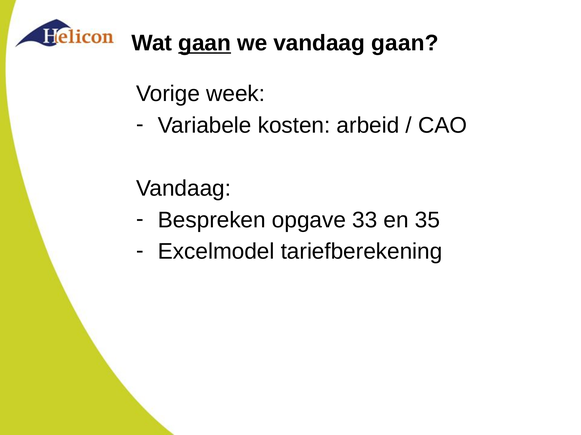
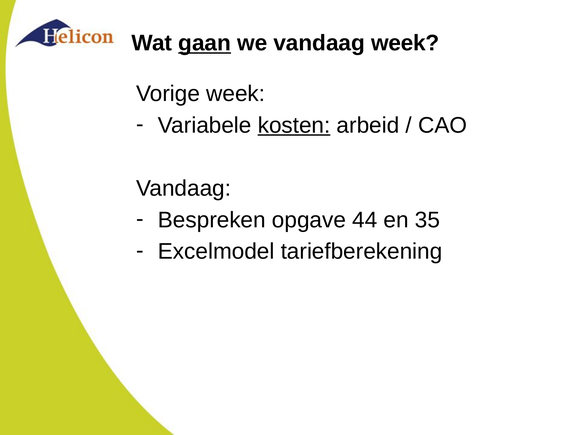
vandaag gaan: gaan -> week
kosten underline: none -> present
33: 33 -> 44
